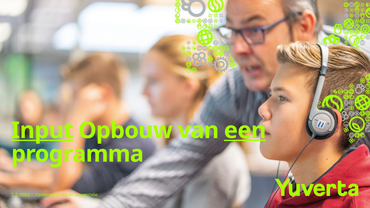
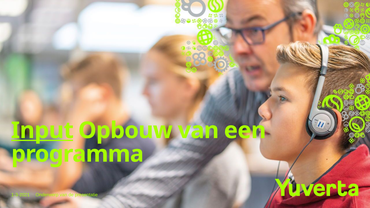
een underline: present -> none
